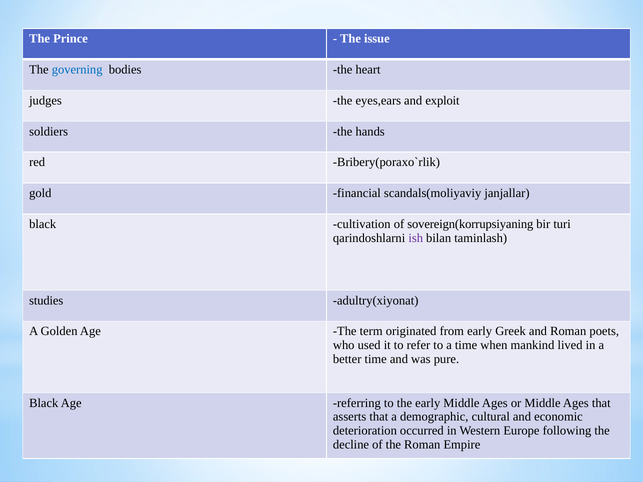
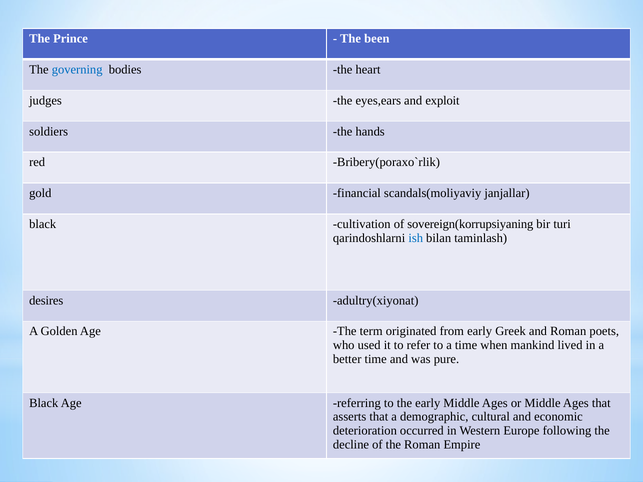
issue: issue -> been
ish colour: purple -> blue
studies: studies -> desires
